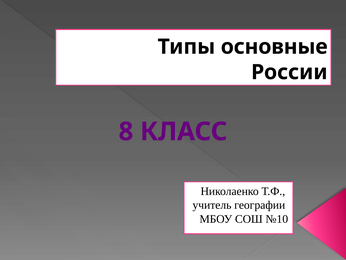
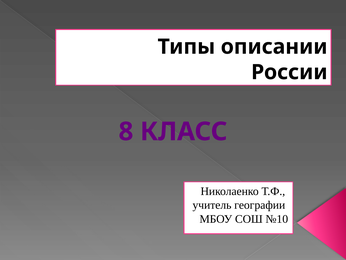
основные: основные -> описании
